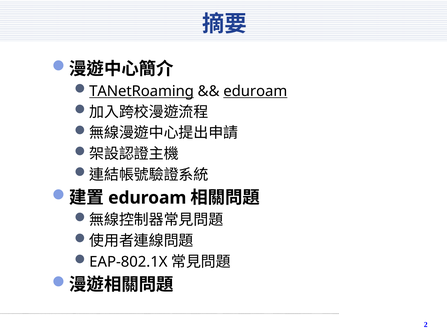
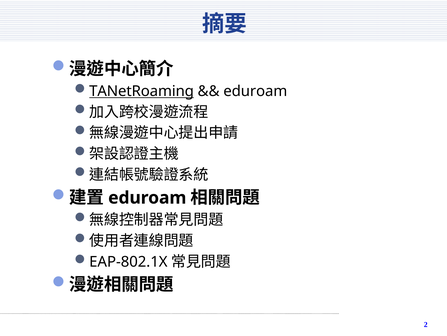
eduroam at (255, 91) underline: present -> none
